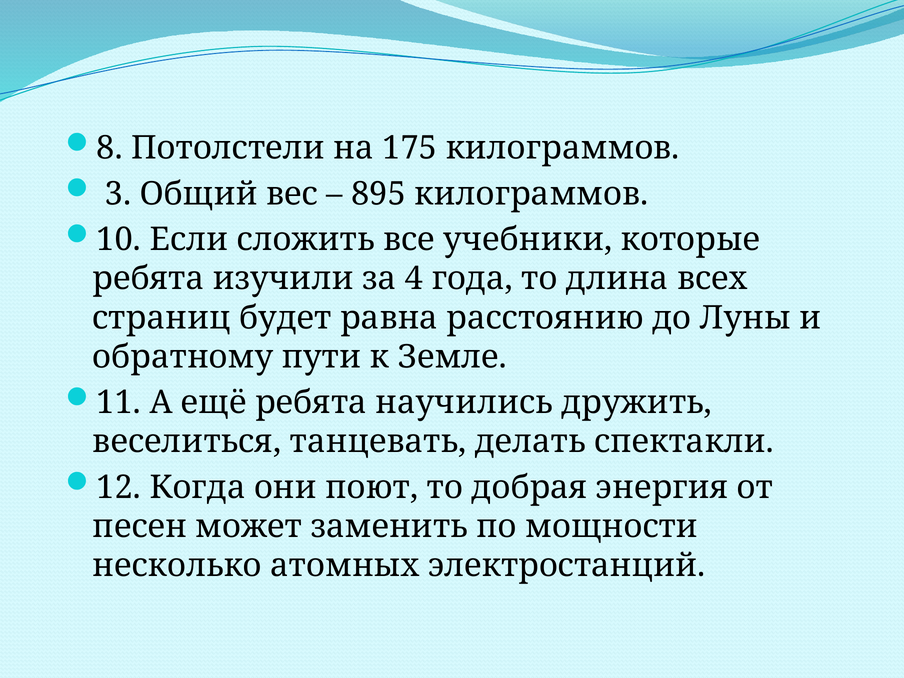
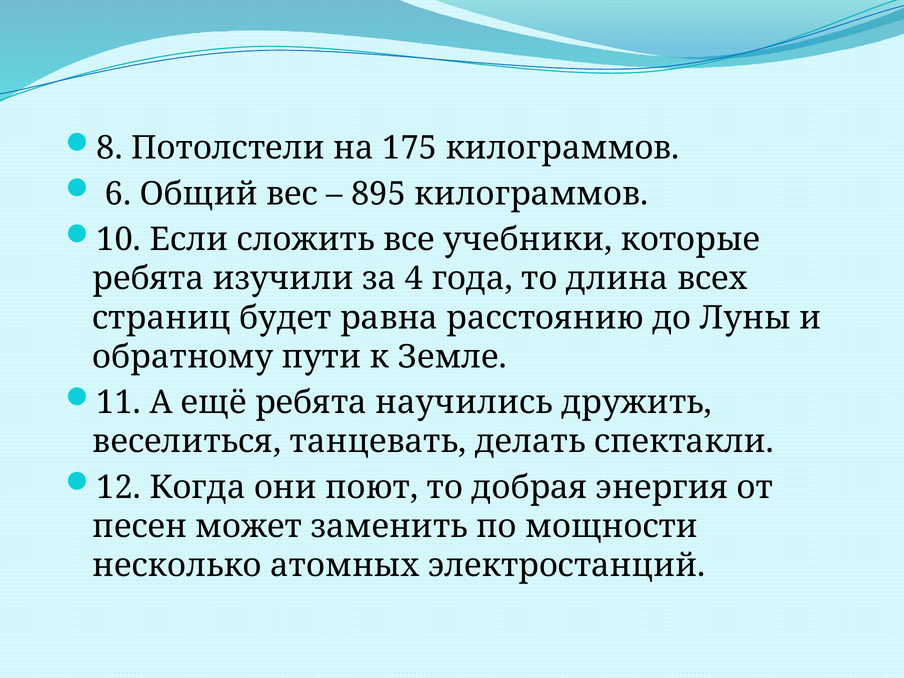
3: 3 -> 6
